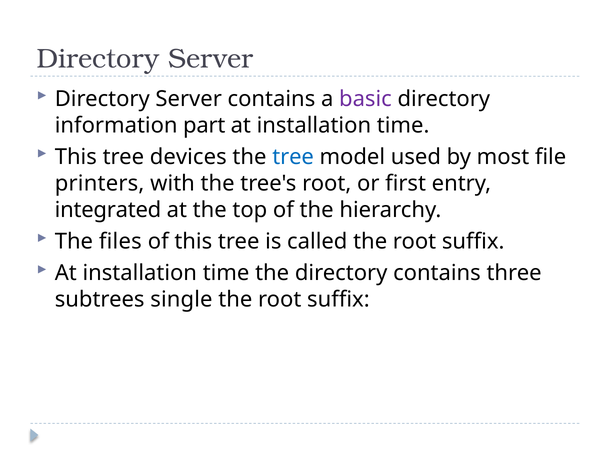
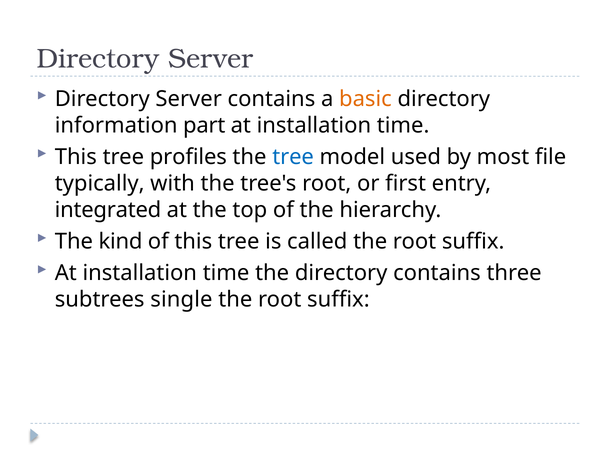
basic colour: purple -> orange
devices: devices -> profiles
printers: printers -> typically
files: files -> kind
